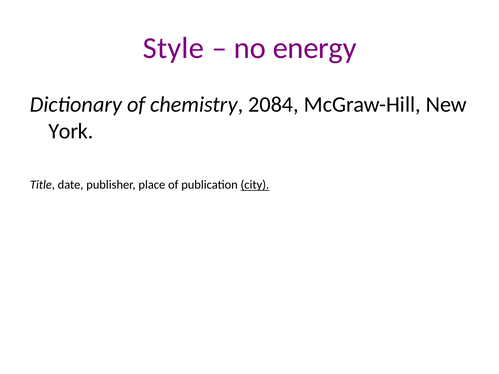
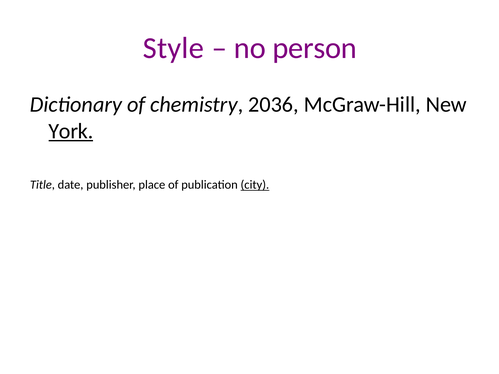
energy: energy -> person
2084: 2084 -> 2036
York underline: none -> present
